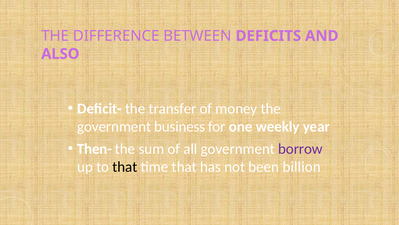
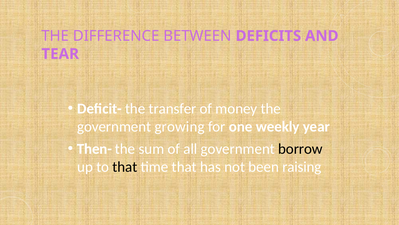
ALSO: ALSO -> TEAR
business: business -> growing
borrow colour: purple -> black
billion: billion -> raising
